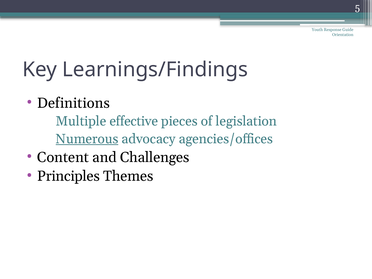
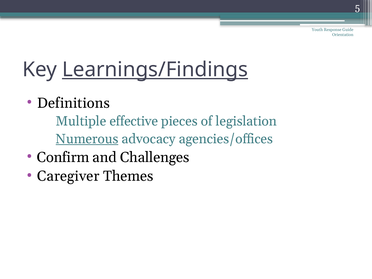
Learnings/Findings underline: none -> present
Content: Content -> Confirm
Principles: Principles -> Caregiver
